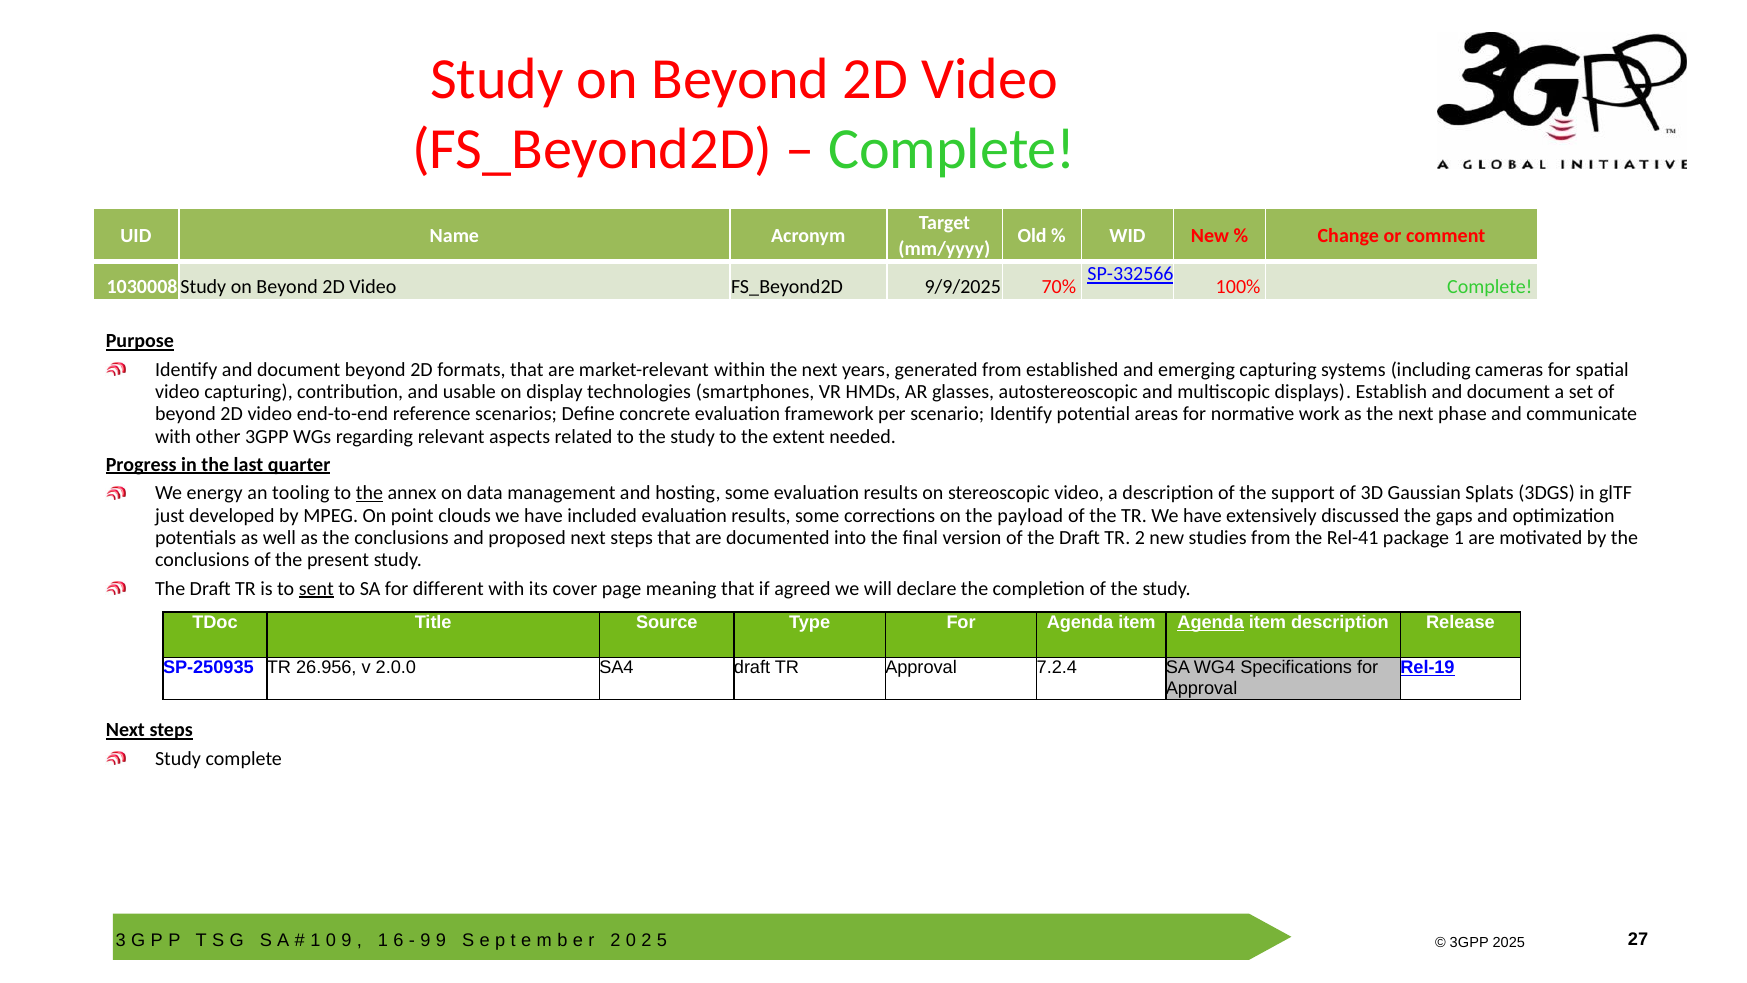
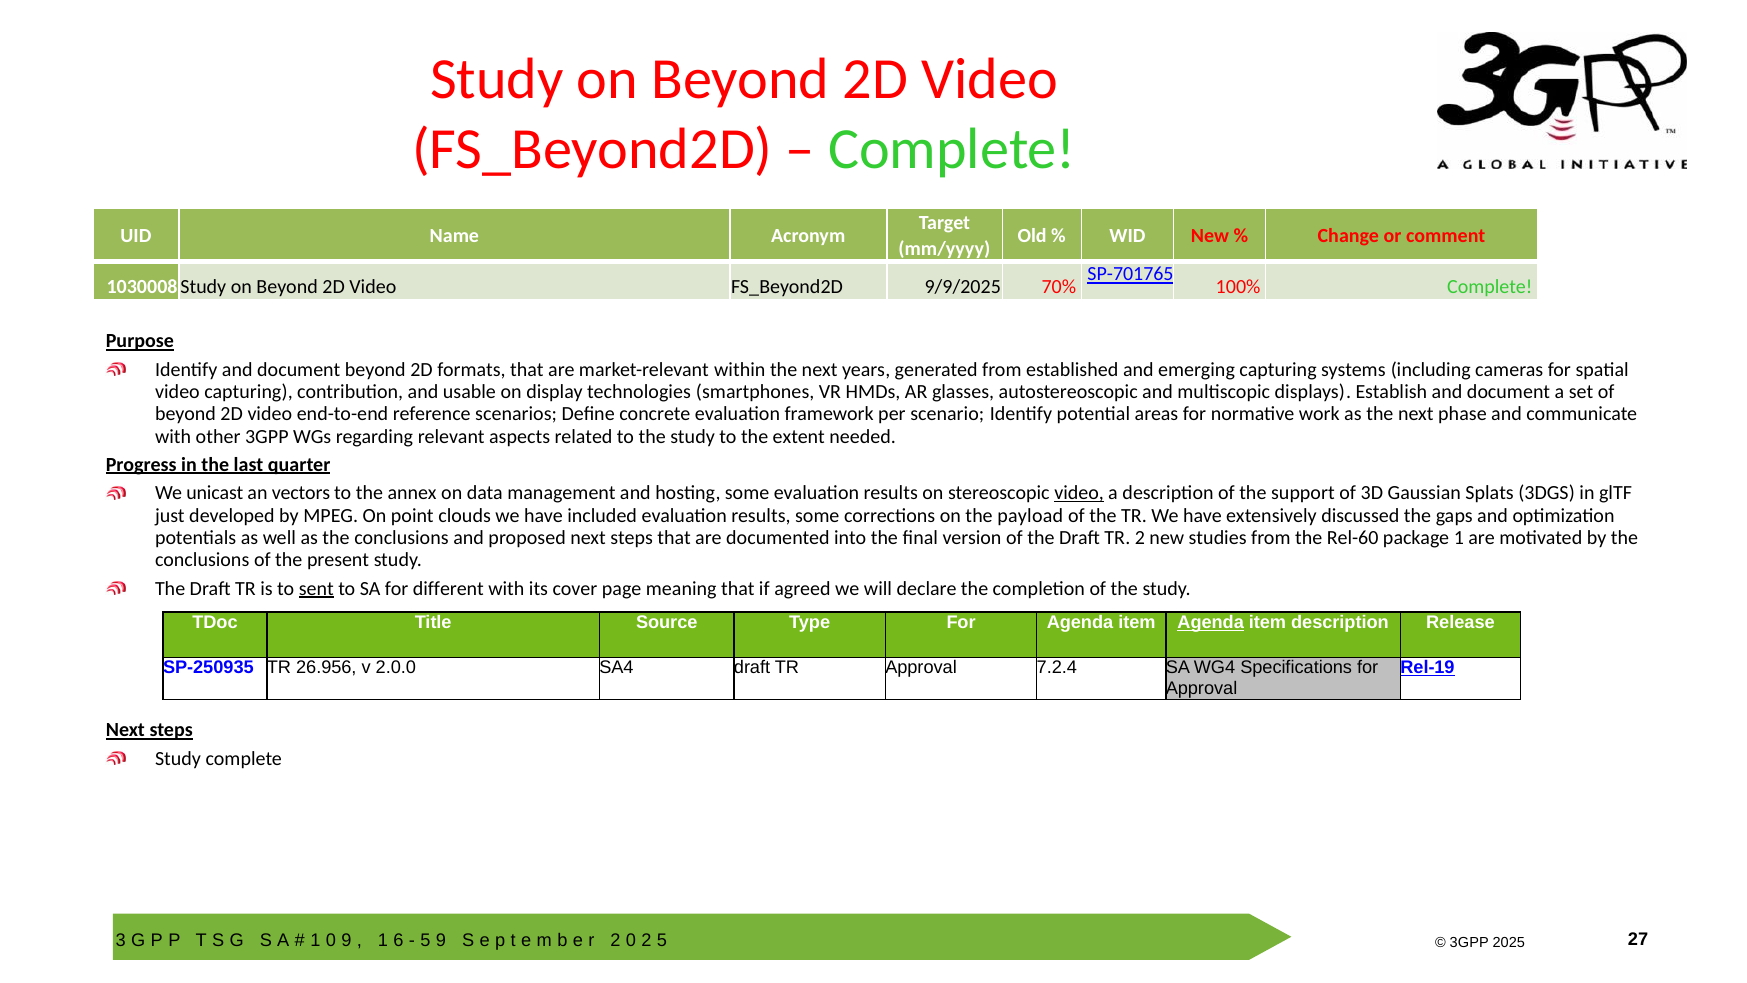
SP-332566: SP-332566 -> SP-701765
energy: energy -> unicast
tooling: tooling -> vectors
the at (369, 493) underline: present -> none
video at (1079, 493) underline: none -> present
Rel-41: Rel-41 -> Rel-60
9 at (426, 940): 9 -> 5
